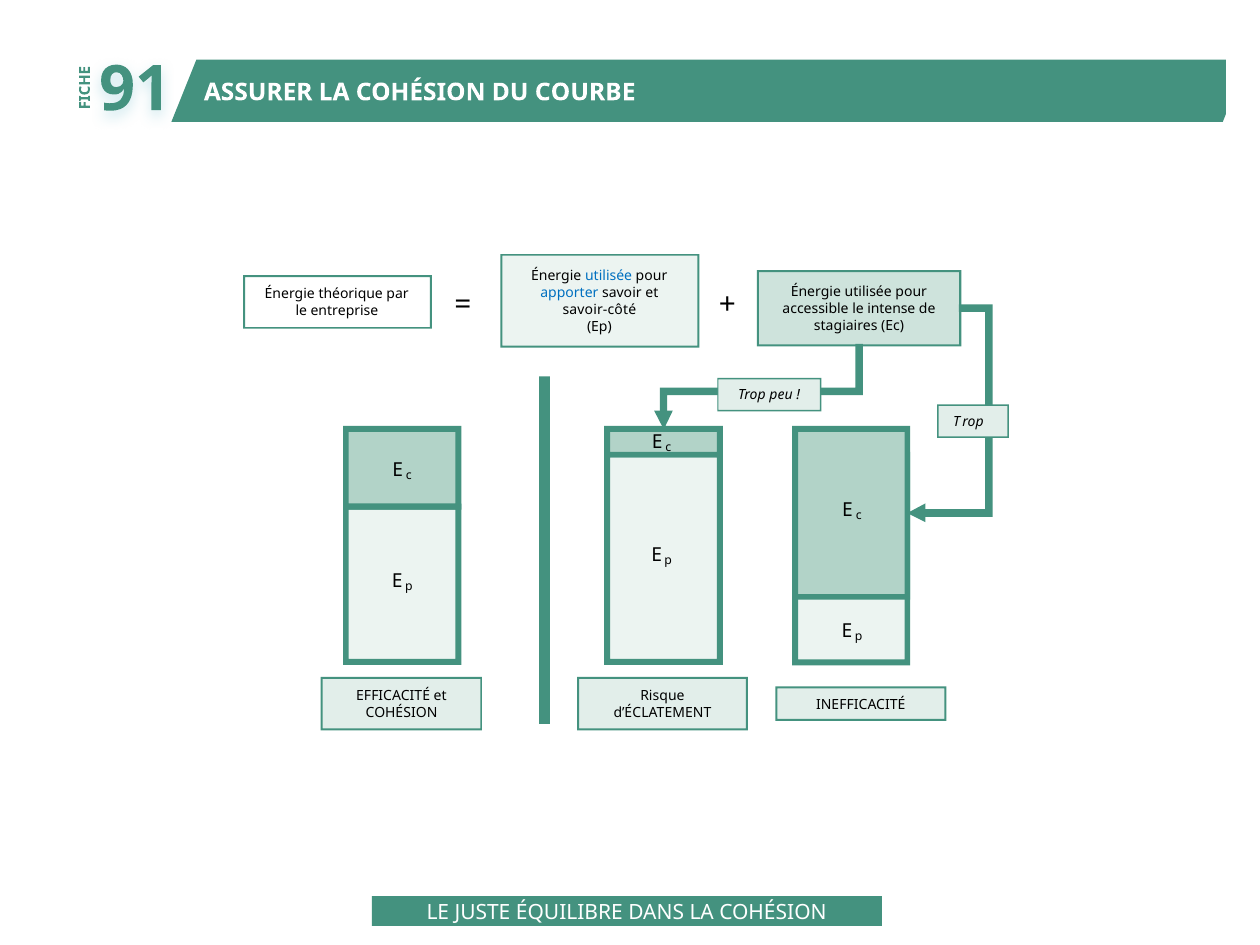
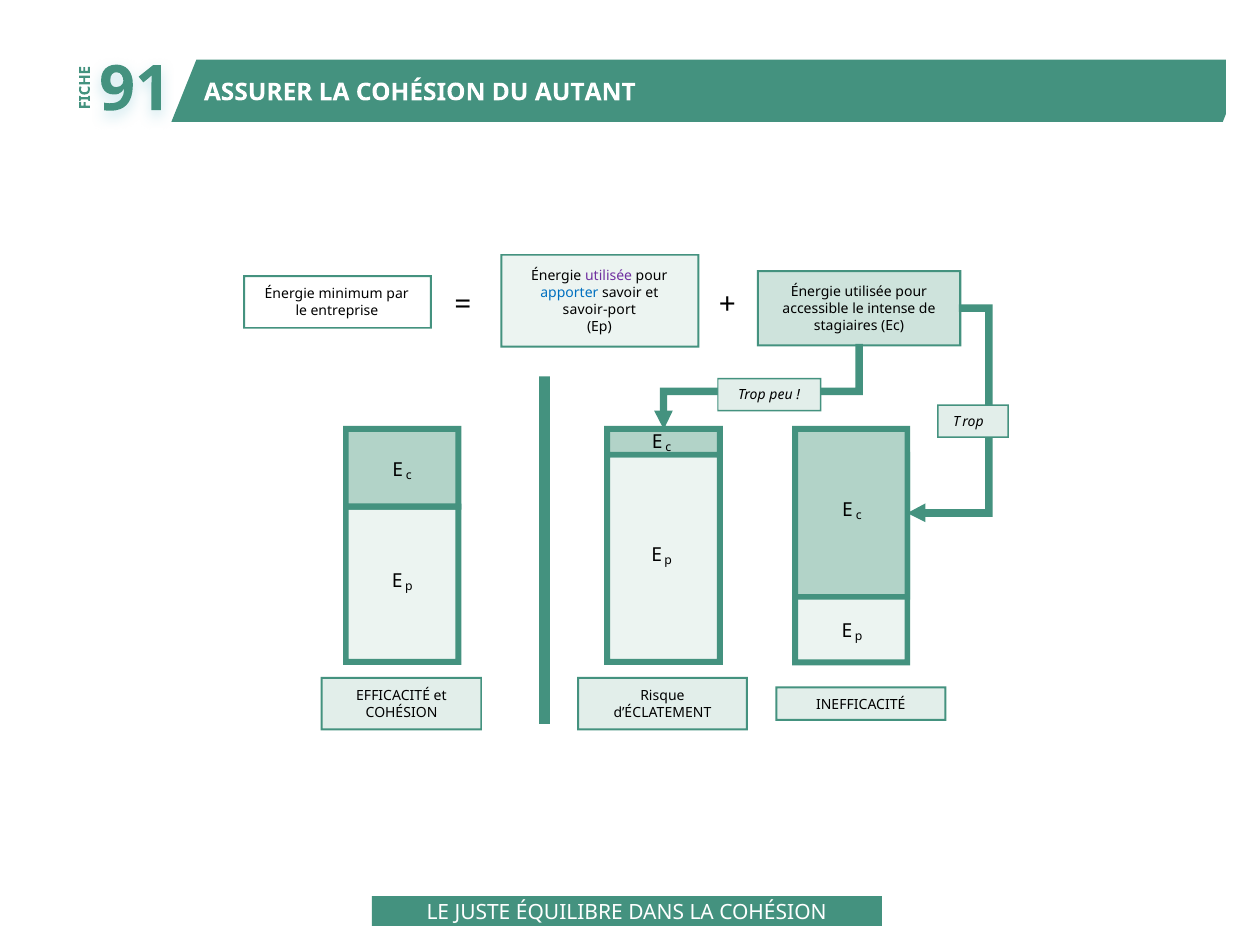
COURBE: COURBE -> AUTANT
utilisée at (609, 276) colour: blue -> purple
théorique: théorique -> minimum
savoir-côté: savoir-côté -> savoir-port
